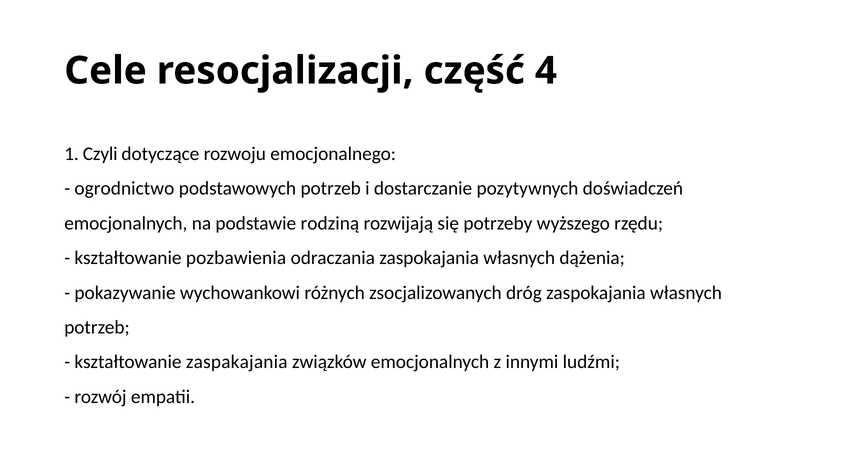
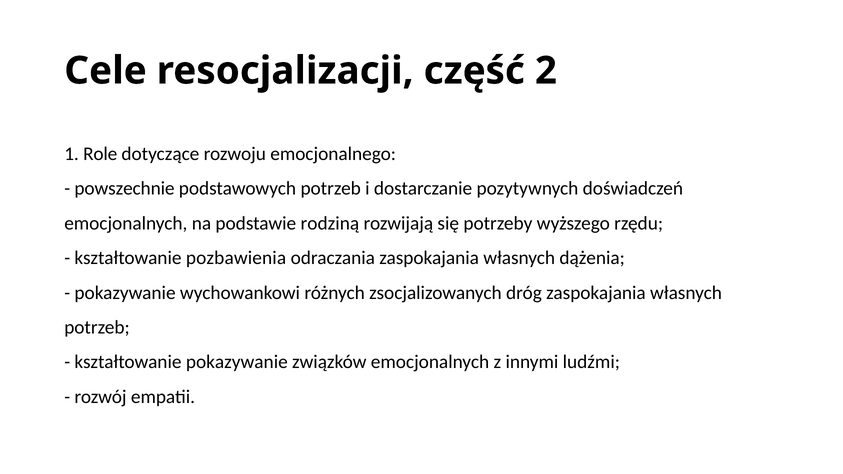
4: 4 -> 2
Czyli: Czyli -> Role
ogrodnictwo: ogrodnictwo -> powszechnie
kształtowanie zaspakajania: zaspakajania -> pokazywanie
